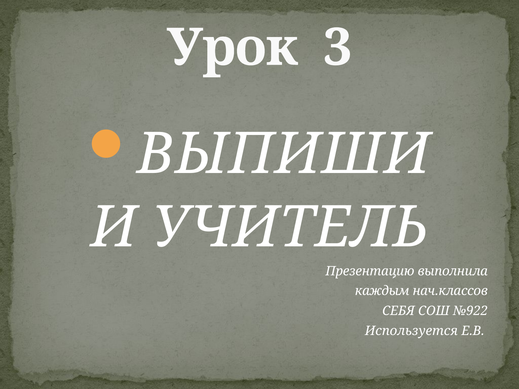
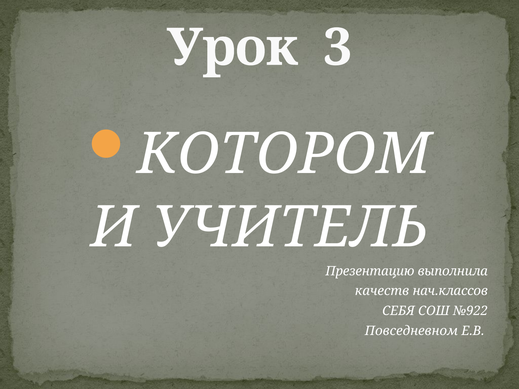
ВЫПИШИ: ВЫПИШИ -> КОТОРОМ
каждым: каждым -> качеств
Используется: Используется -> Повседневном
